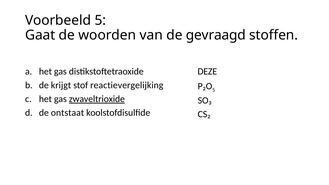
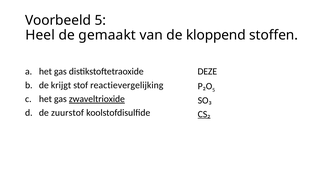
Gaat: Gaat -> Heel
woorden: woorden -> gemaakt
gevraagd: gevraagd -> kloppend
ontstaat: ontstaat -> zuurstof
CS₂ underline: none -> present
